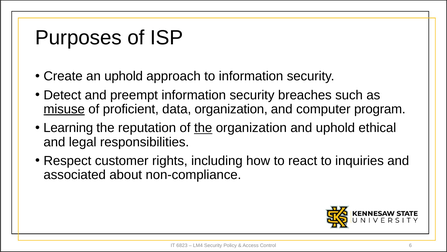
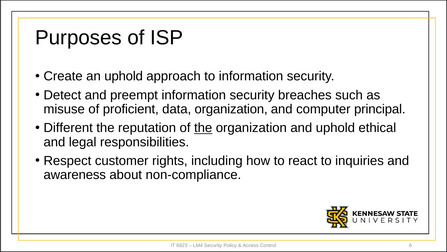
misuse underline: present -> none
program: program -> principal
Learning: Learning -> Different
associated: associated -> awareness
